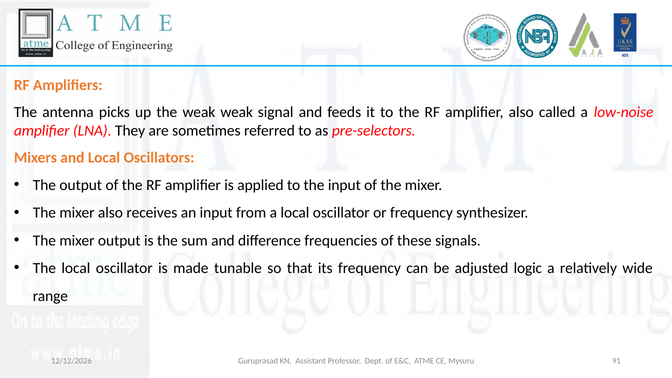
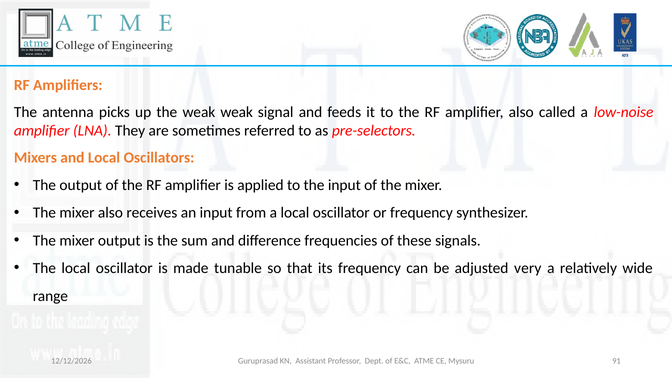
logic: logic -> very
